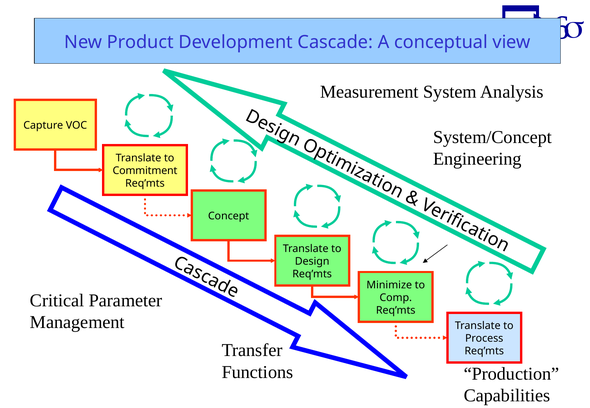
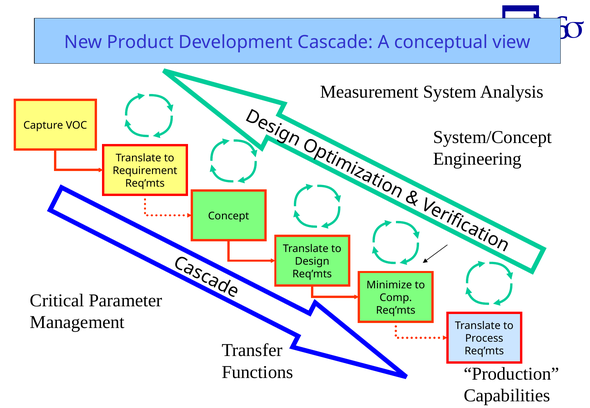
Commitment: Commitment -> Requirement
